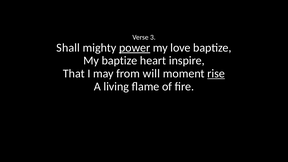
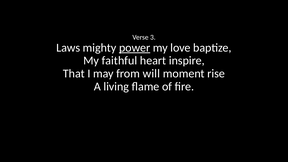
Shall: Shall -> Laws
My baptize: baptize -> faithful
rise underline: present -> none
